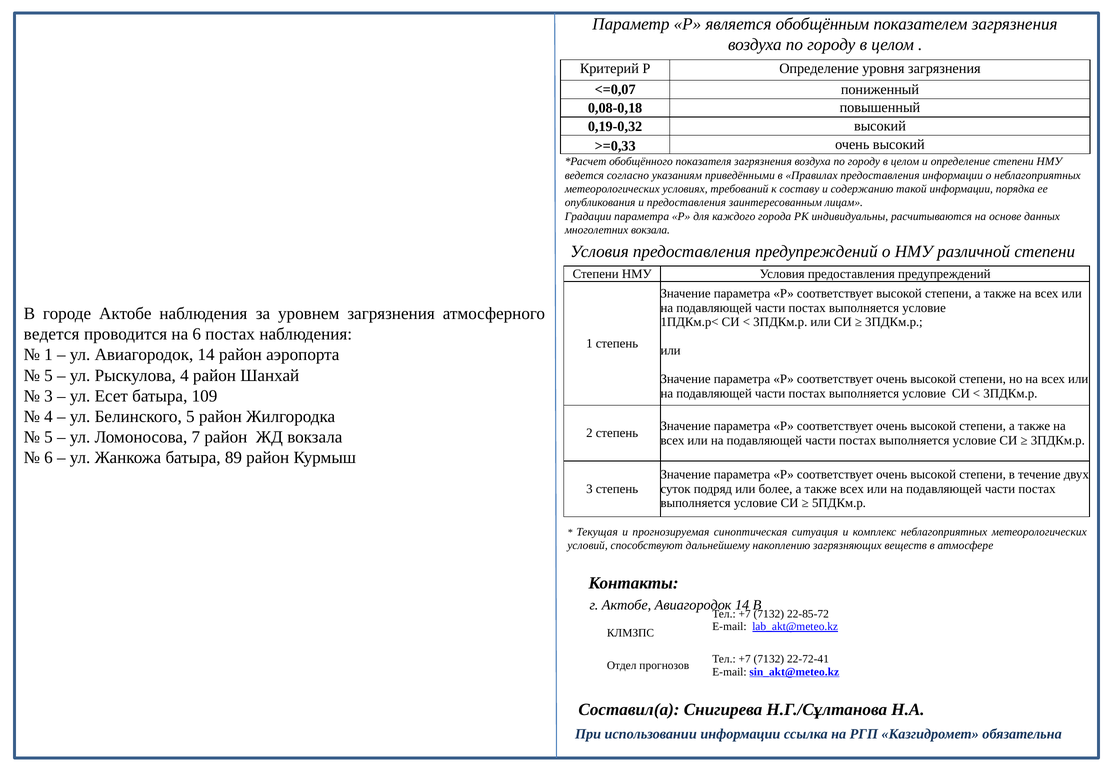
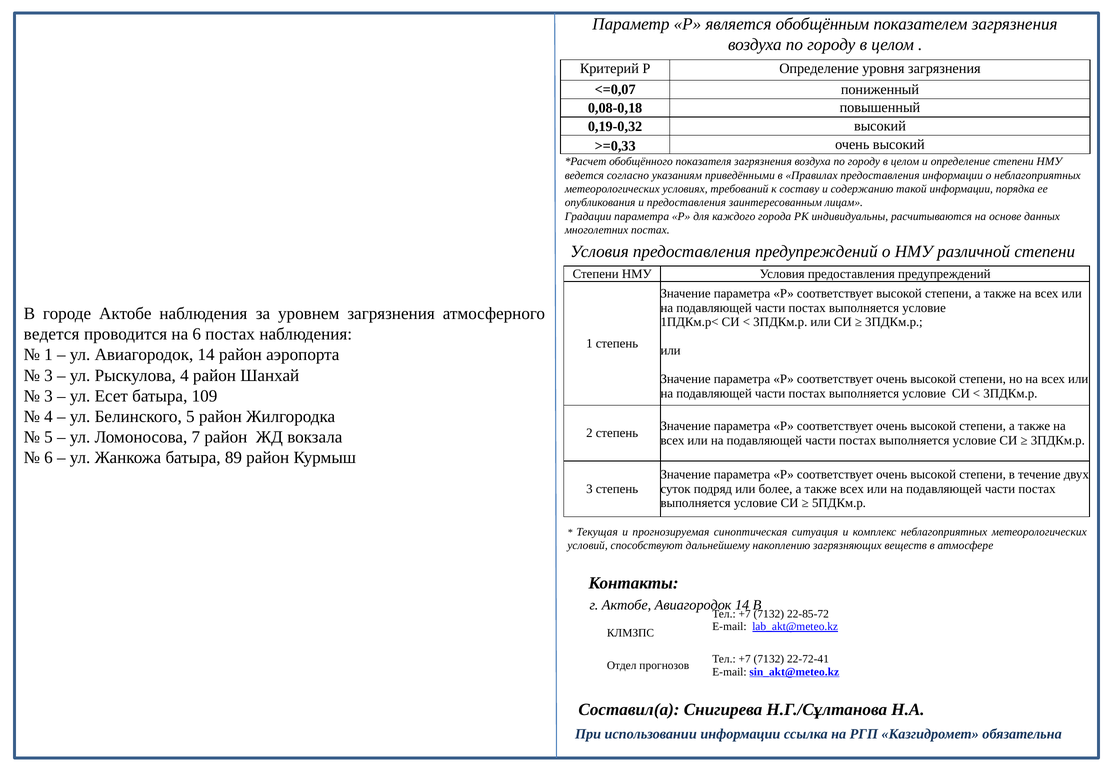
многолетних вокзала: вокзала -> постах
5 at (48, 375): 5 -> 3
